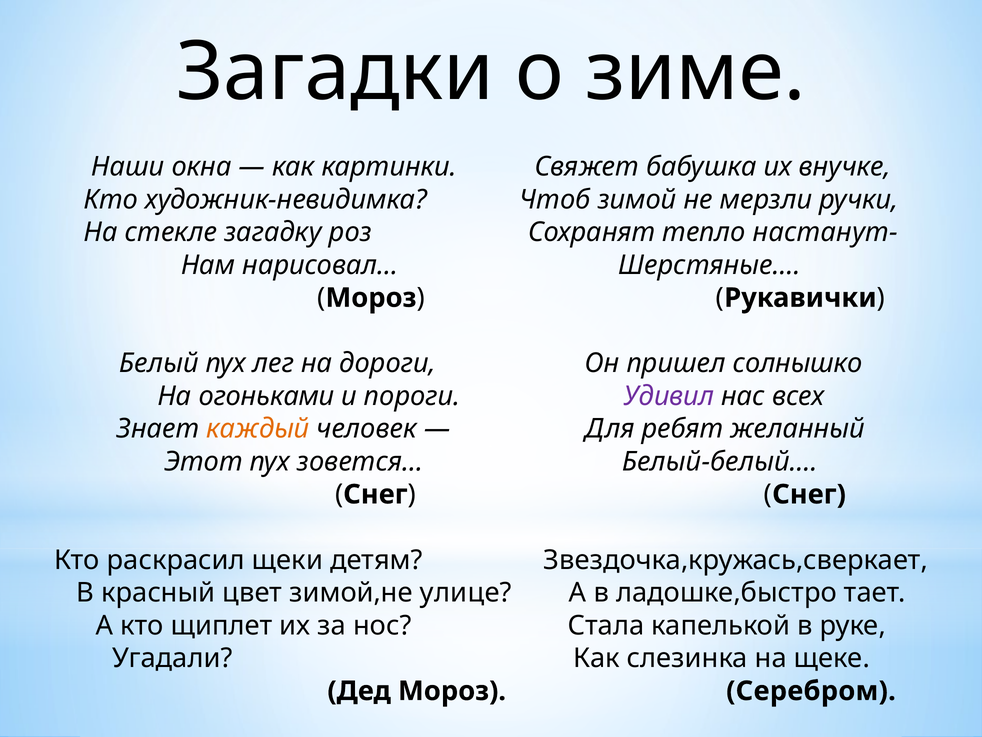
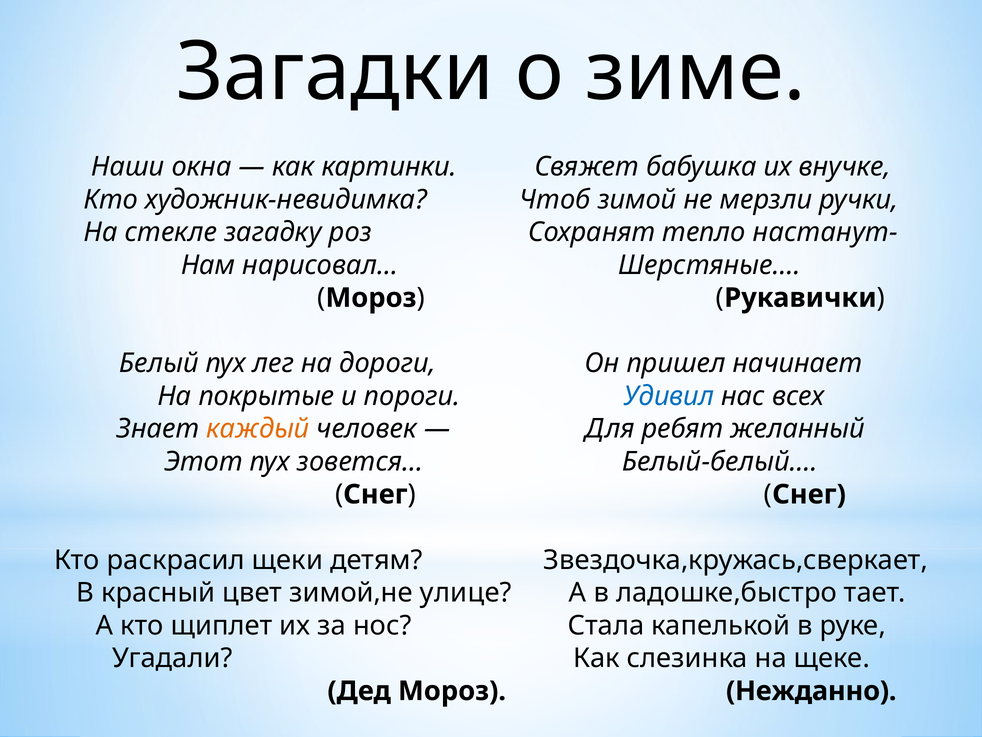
солнышко: солнышко -> начинает
огоньками: огоньками -> покрытые
Удивил colour: purple -> blue
Серебром: Серебром -> Нежданно
